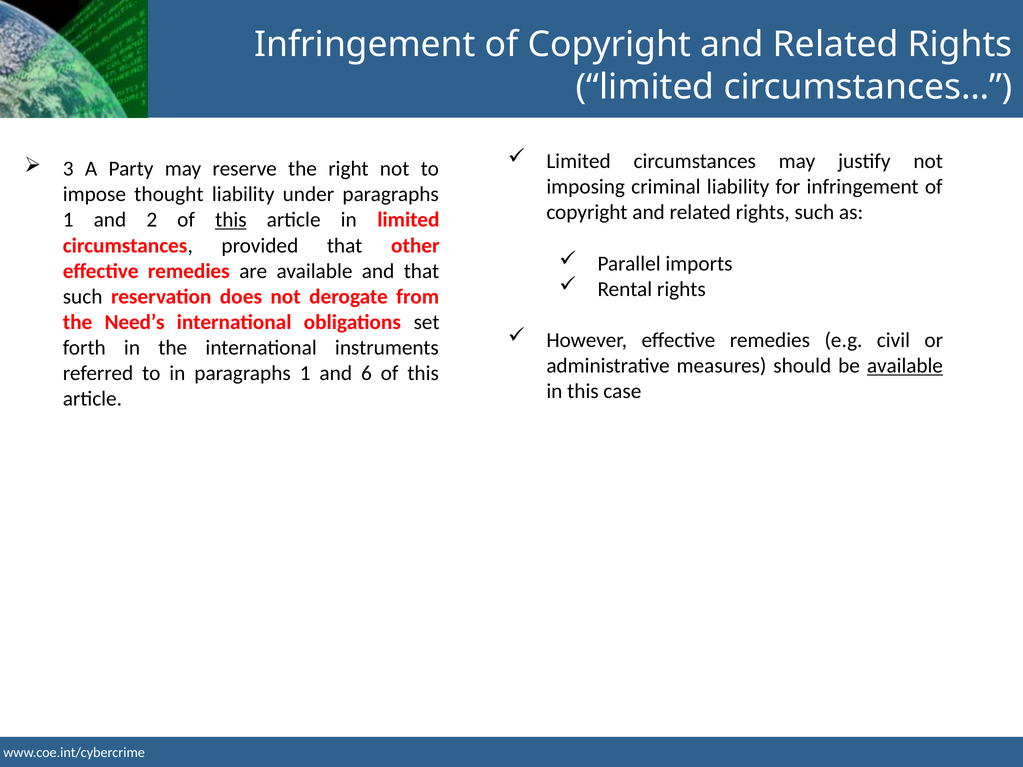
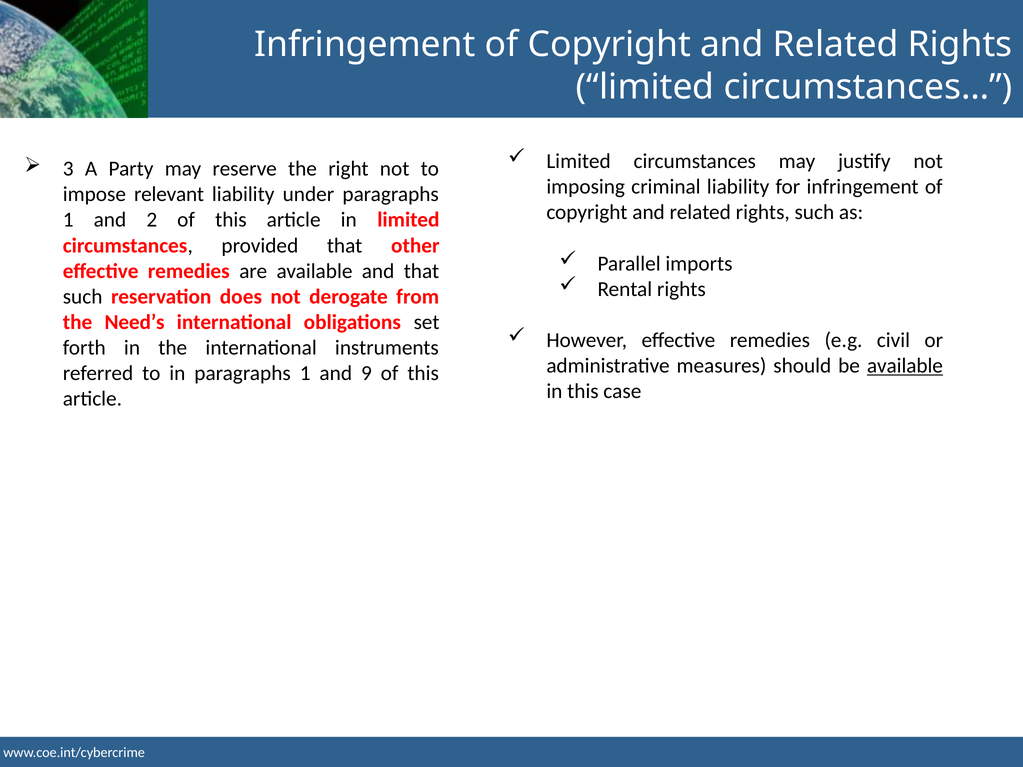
thought: thought -> relevant
this at (231, 220) underline: present -> none
6: 6 -> 9
